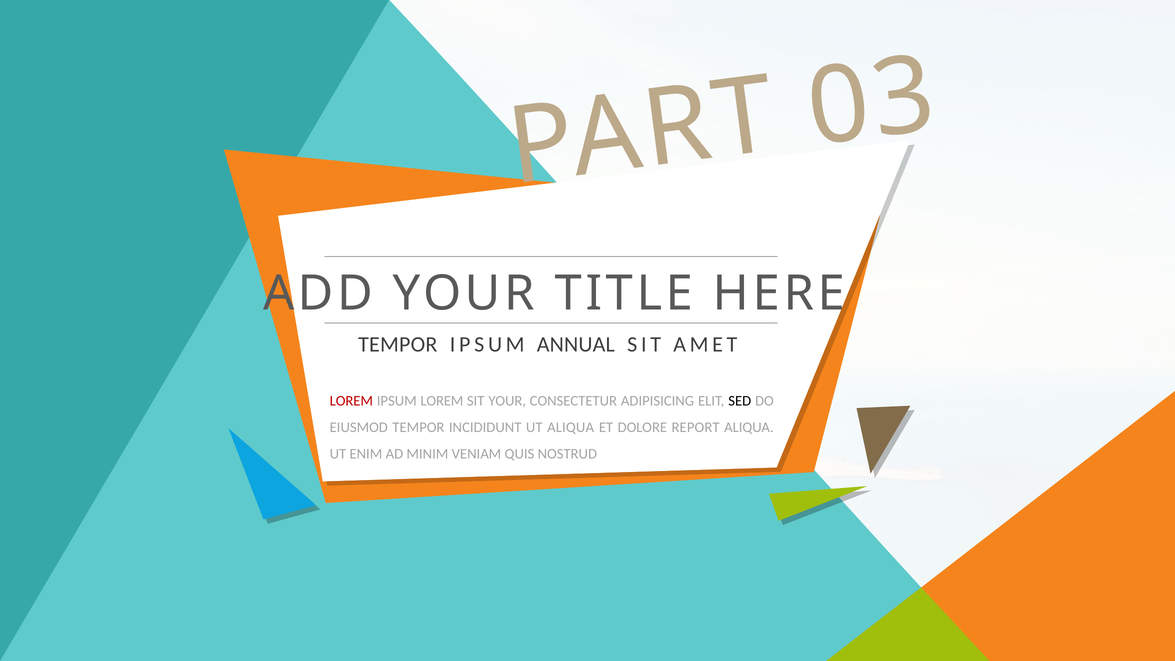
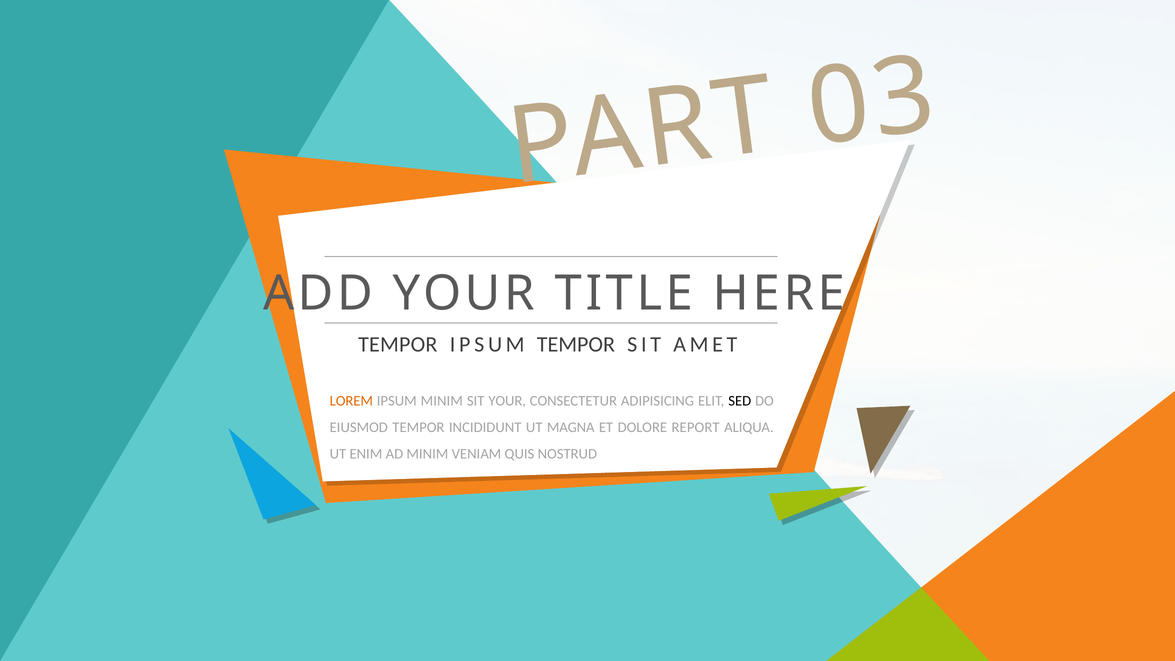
IPSUM ANNUAL: ANNUAL -> TEMPOR
LOREM at (351, 401) colour: red -> orange
IPSUM LOREM: LOREM -> MINIM
UT ALIQUA: ALIQUA -> MAGNA
